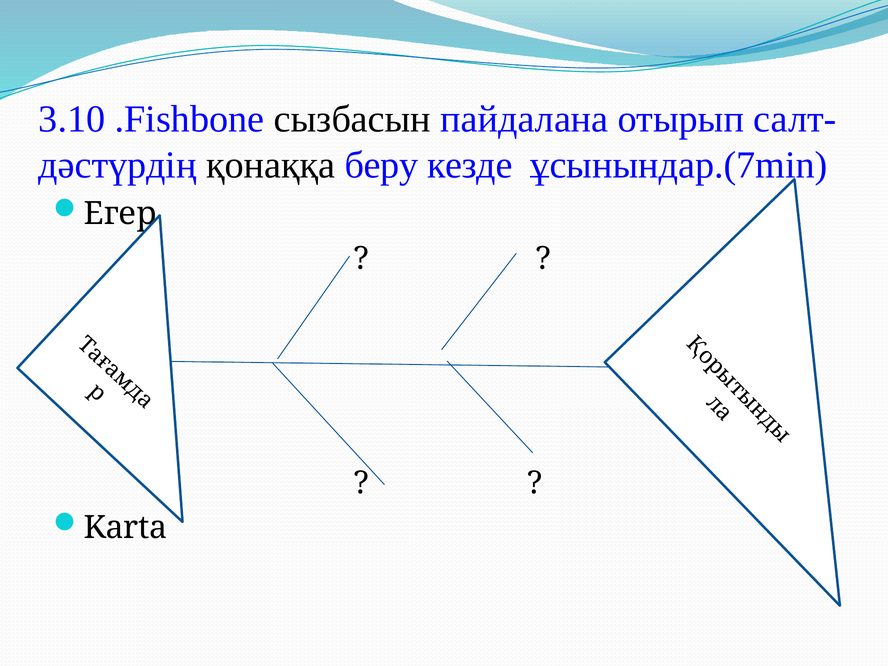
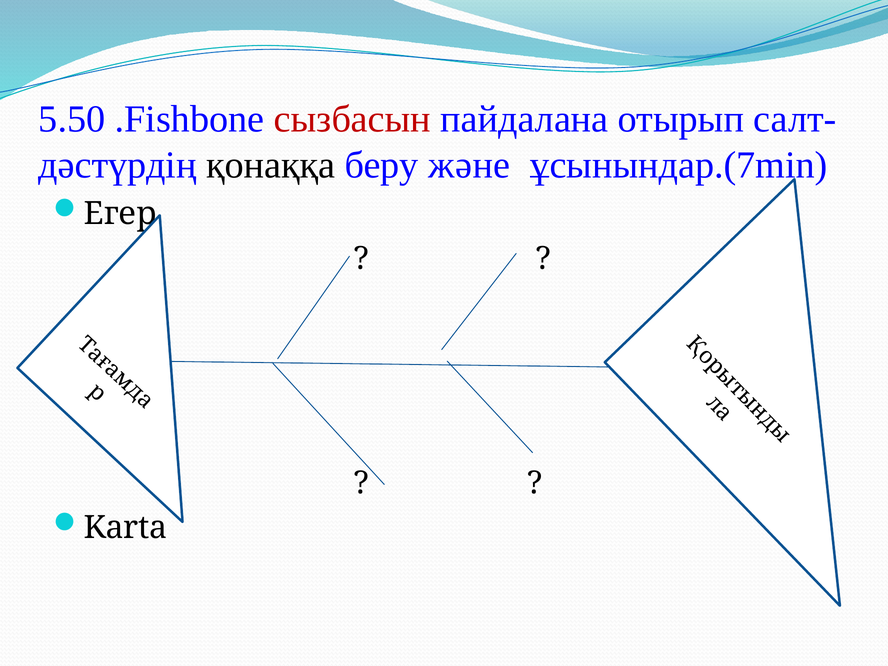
3.10: 3.10 -> 5.50
сызбасын colour: black -> red
кезде: кезде -> және
